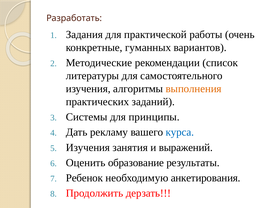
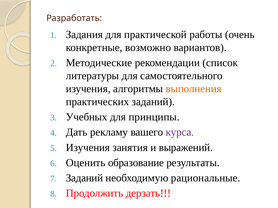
гуманных: гуманных -> возможно
Системы: Системы -> Учебных
курса colour: blue -> purple
Ребенок at (84, 178): Ребенок -> Заданий
анкетирования: анкетирования -> рациональные
